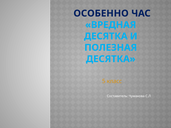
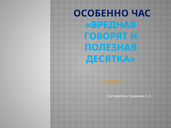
ДЕСЯТКА at (106, 36): ДЕСЯТКА -> ГОВОРЯТ
